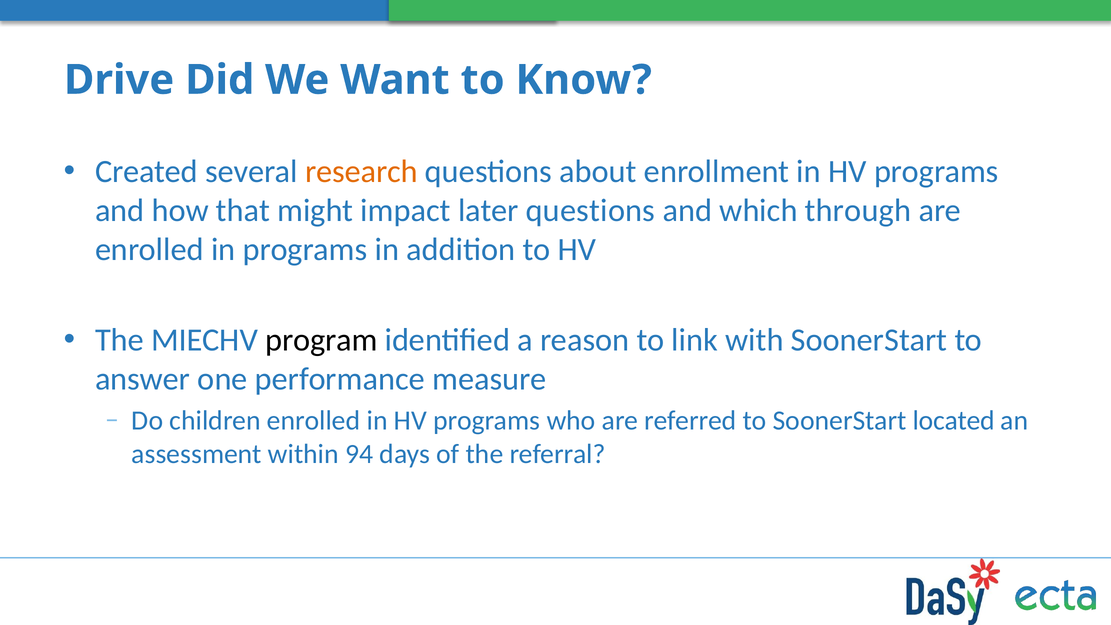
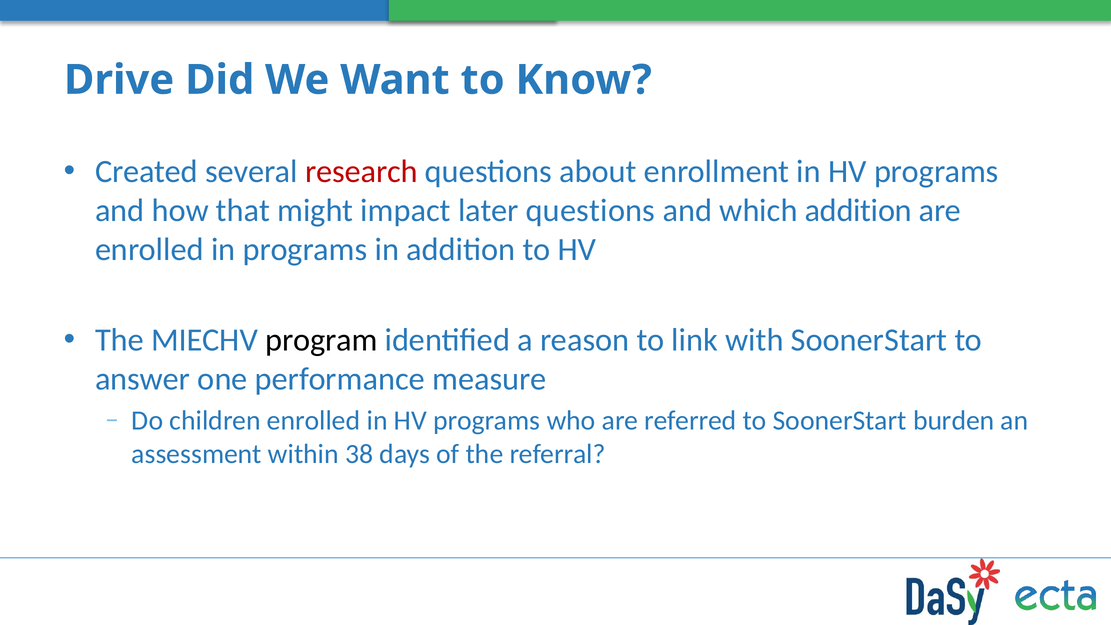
research colour: orange -> red
which through: through -> addition
located: located -> burden
94: 94 -> 38
